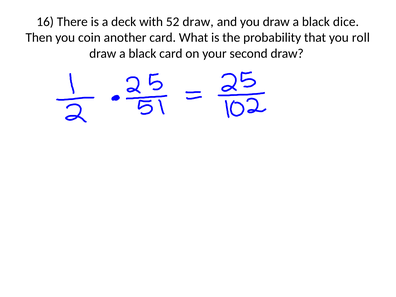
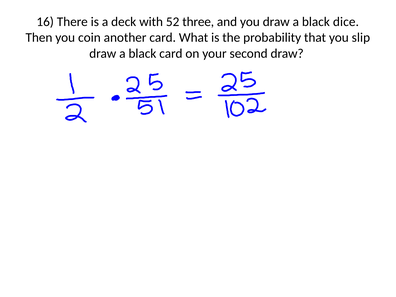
52 draw: draw -> three
roll: roll -> slip
